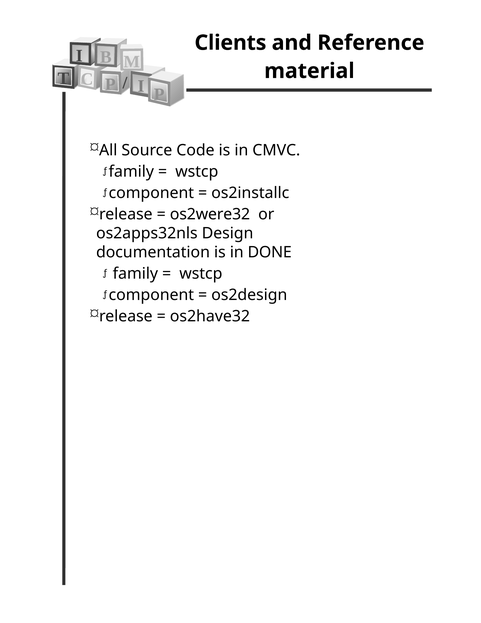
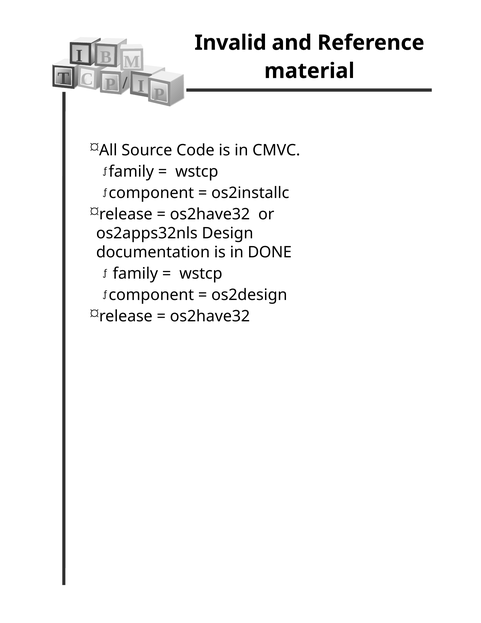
Clients: Clients -> Invalid
os2were32 at (210, 214): os2were32 -> os2have32
